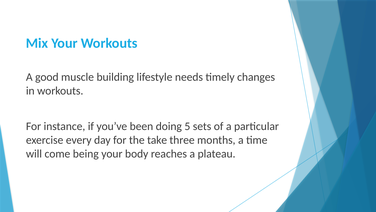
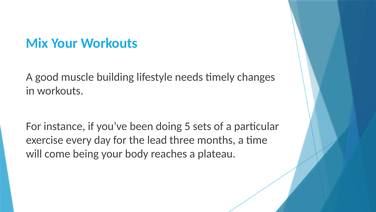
take: take -> lead
